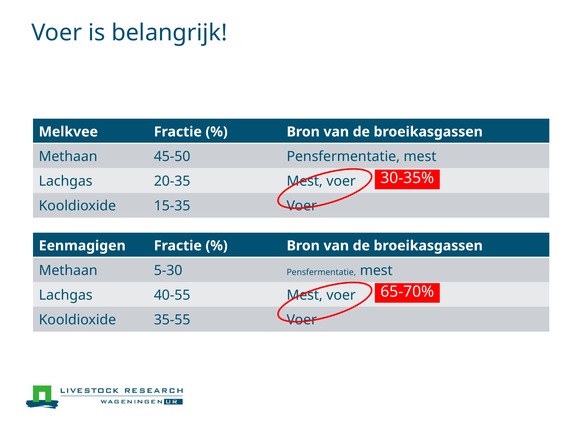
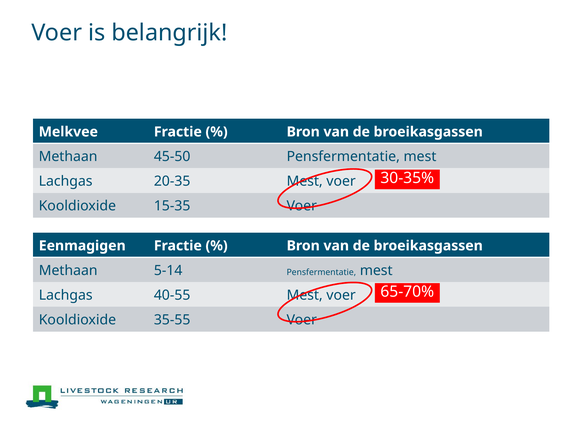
5-30: 5-30 -> 5-14
